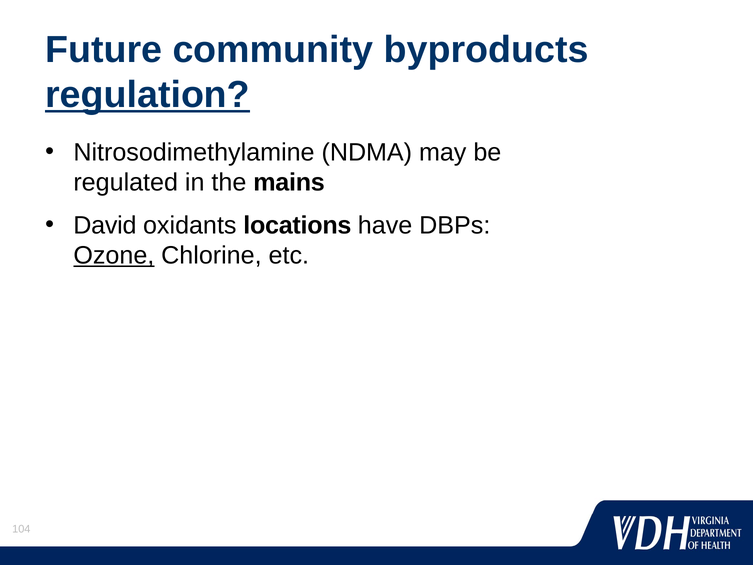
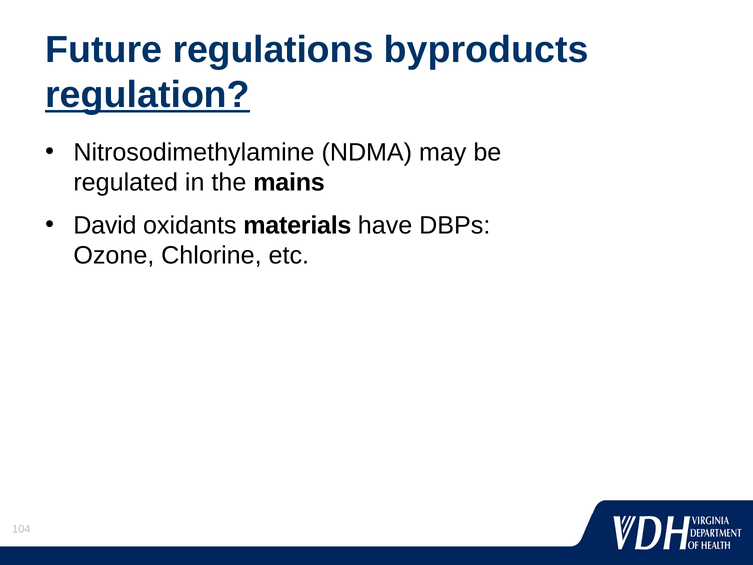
community: community -> regulations
locations: locations -> materials
Ozone underline: present -> none
